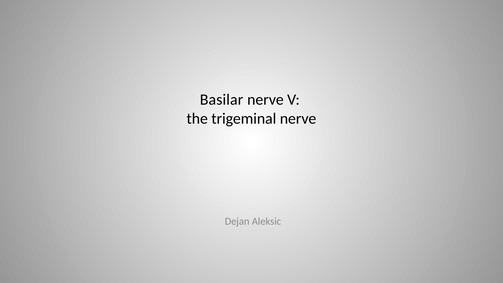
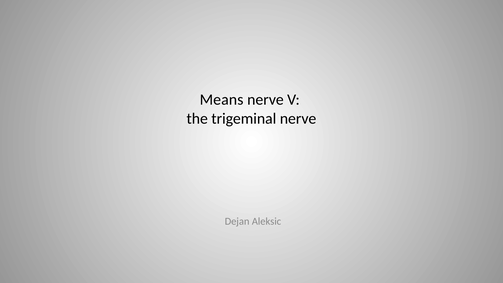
Basilar: Basilar -> Means
